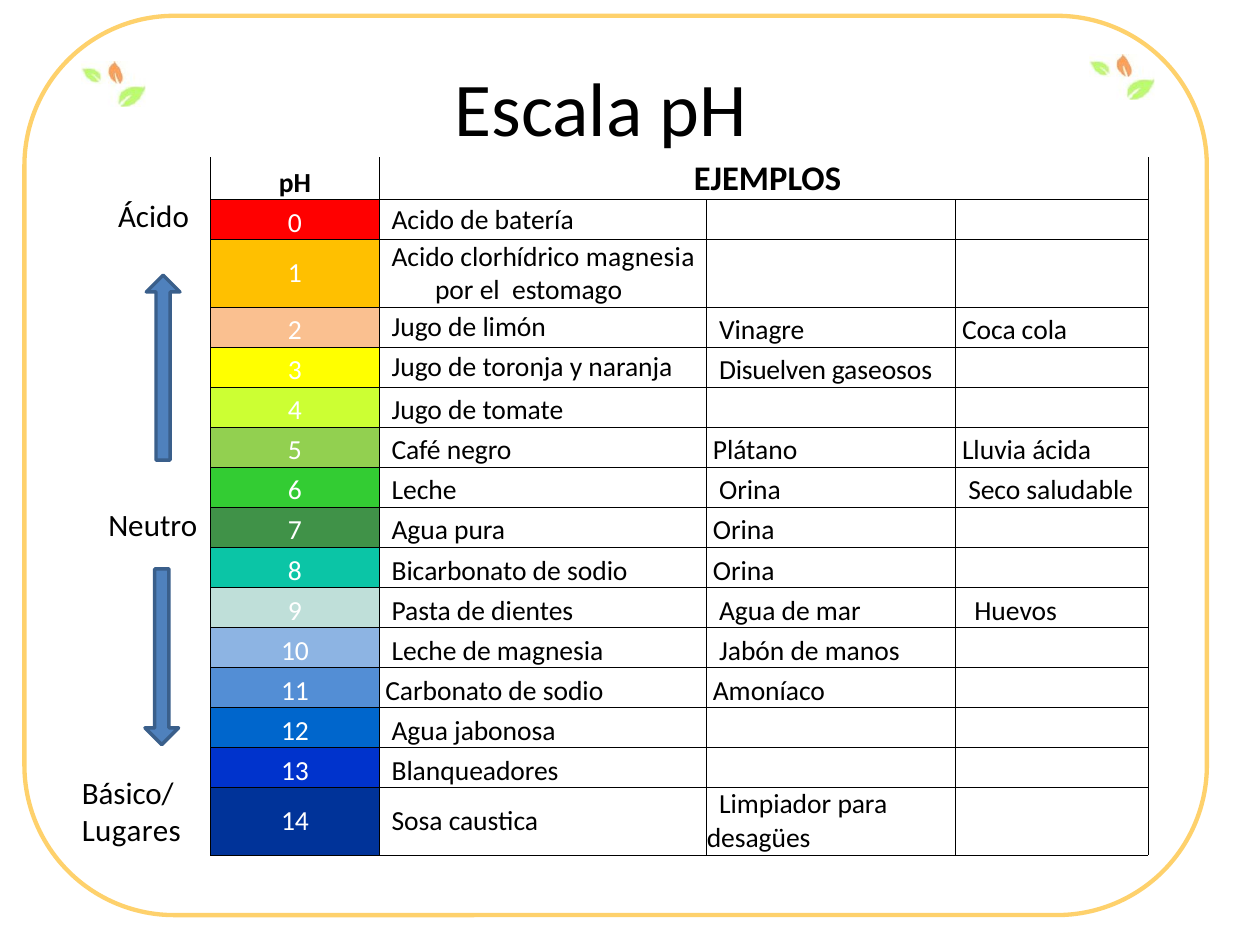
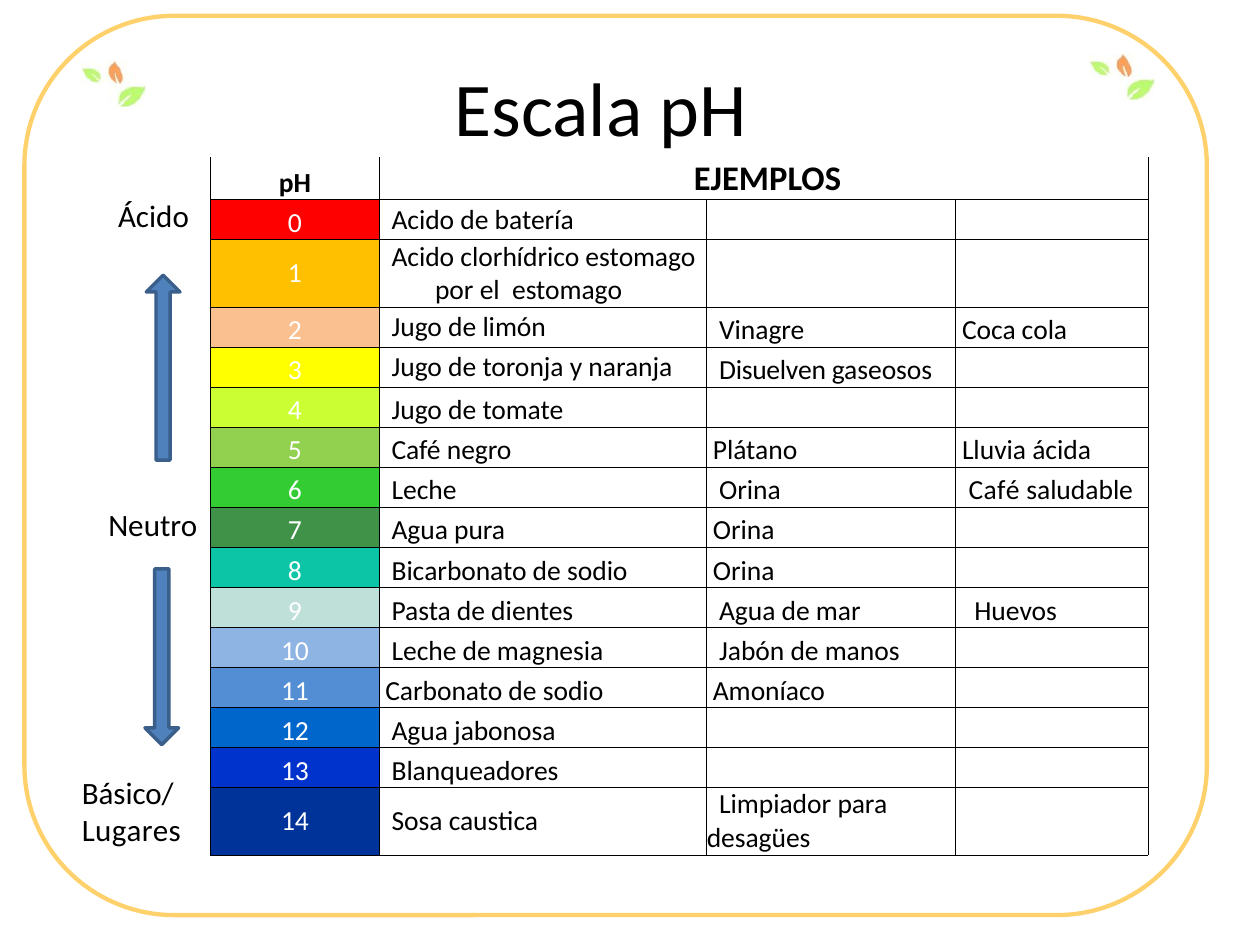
clorhídrico magnesia: magnesia -> estomago
Orina Seco: Seco -> Café
